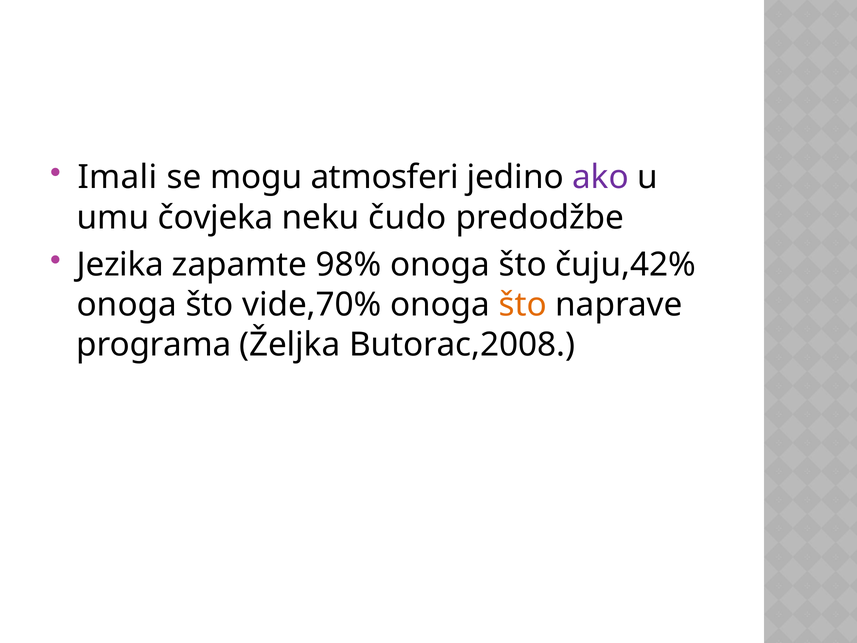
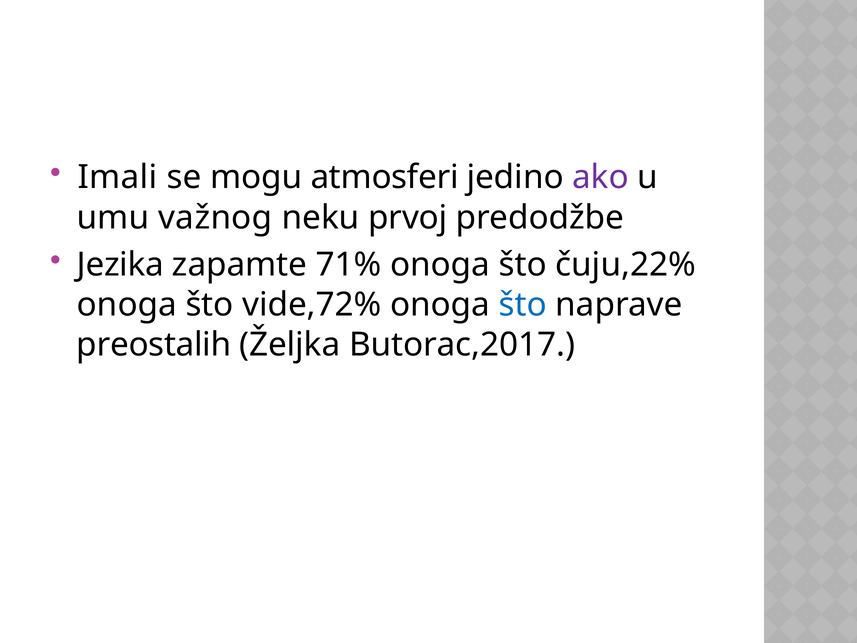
čovjeka: čovjeka -> važnog
čudo: čudo -> prvoj
98%: 98% -> 71%
čuju,42%: čuju,42% -> čuju,22%
vide,70%: vide,70% -> vide,72%
što at (523, 305) colour: orange -> blue
programa: programa -> preostalih
Butorac,2008: Butorac,2008 -> Butorac,2017
